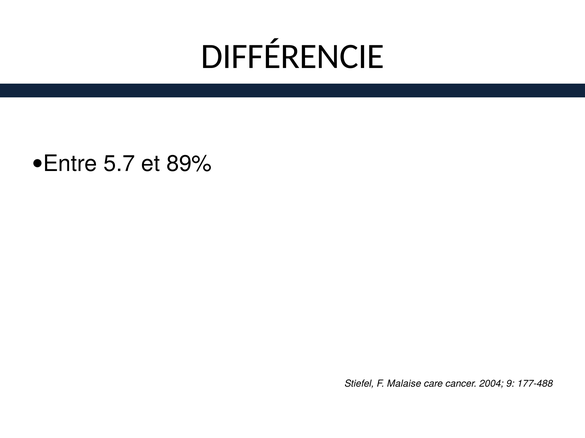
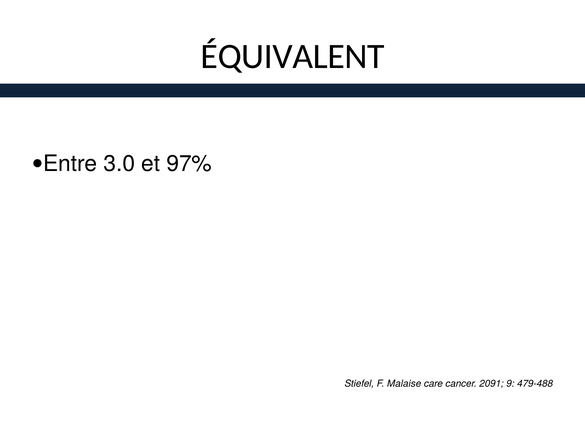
DIFFÉRENCIE: DIFFÉRENCIE -> ÉQUIVALENT
5.7: 5.7 -> 3.0
89%: 89% -> 97%
2004: 2004 -> 2091
177-488: 177-488 -> 479-488
